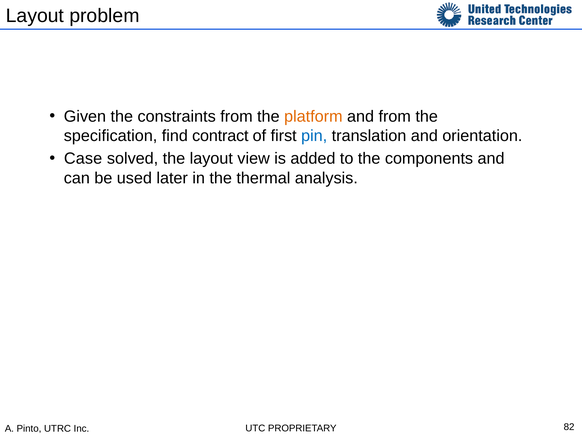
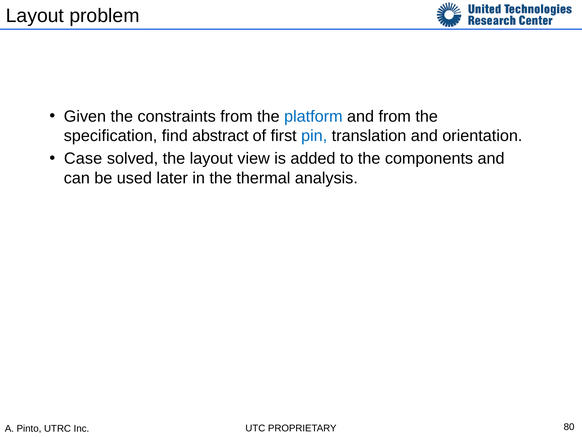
platform colour: orange -> blue
contract: contract -> abstract
82: 82 -> 80
